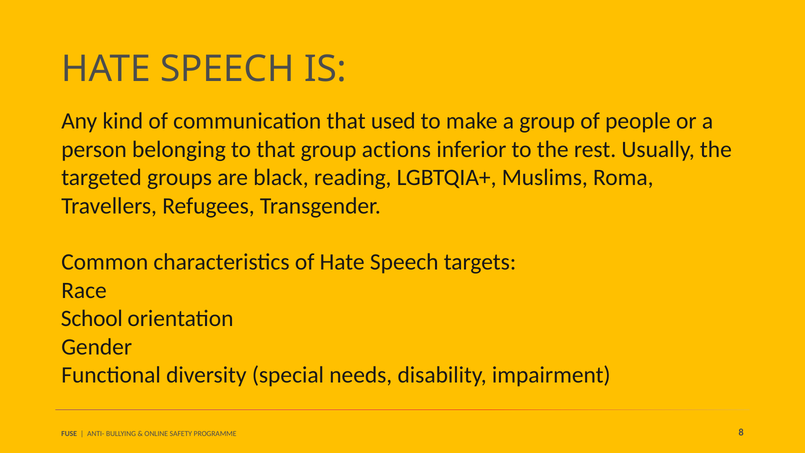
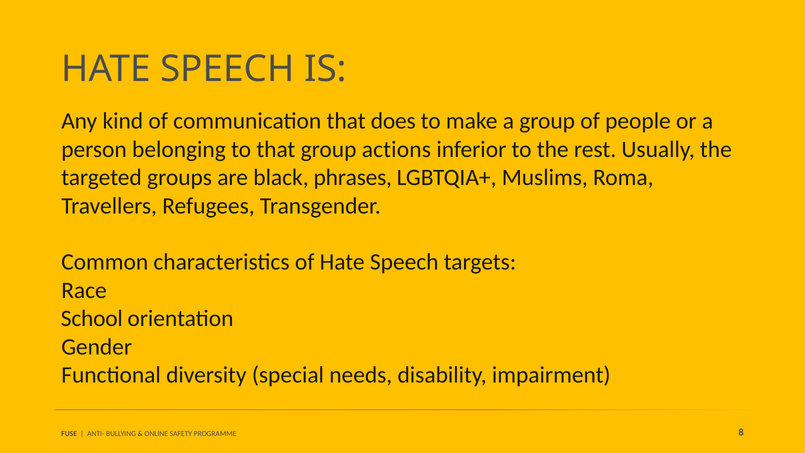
used: used -> does
reading: reading -> phrases
